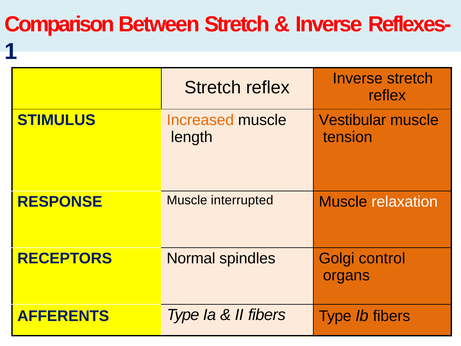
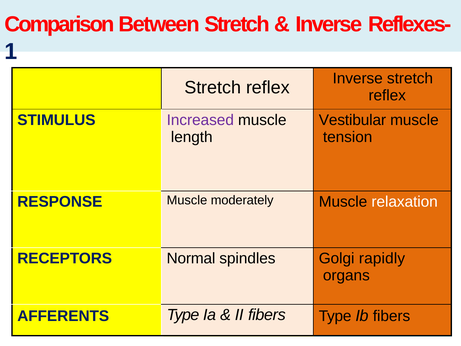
Increased colour: orange -> purple
interrupted: interrupted -> moderately
control: control -> rapidly
